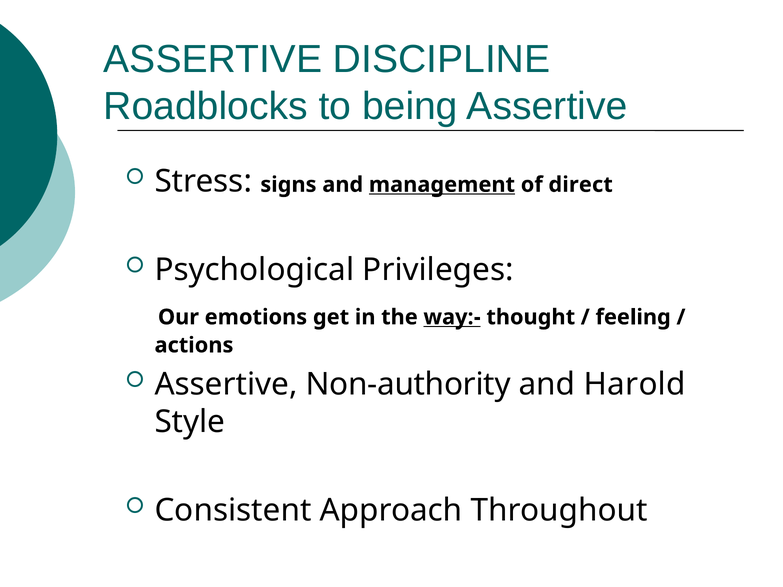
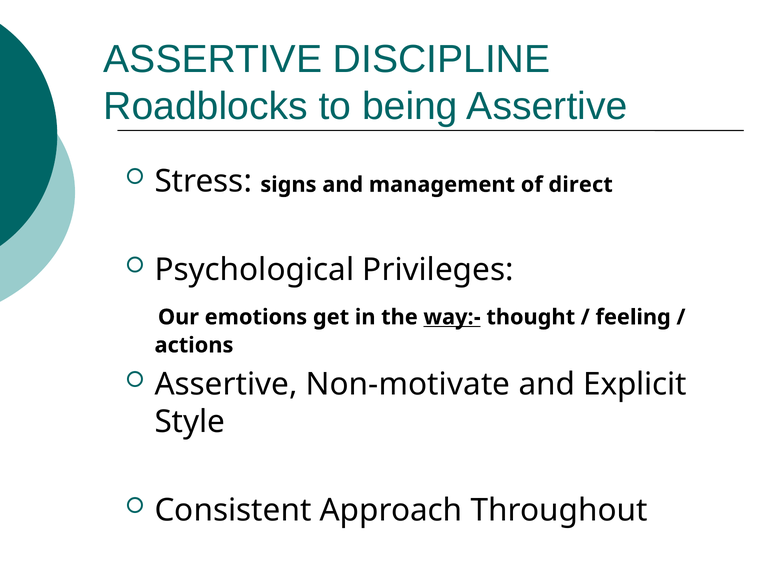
management underline: present -> none
Non-authority: Non-authority -> Non-motivate
Harold: Harold -> Explicit
